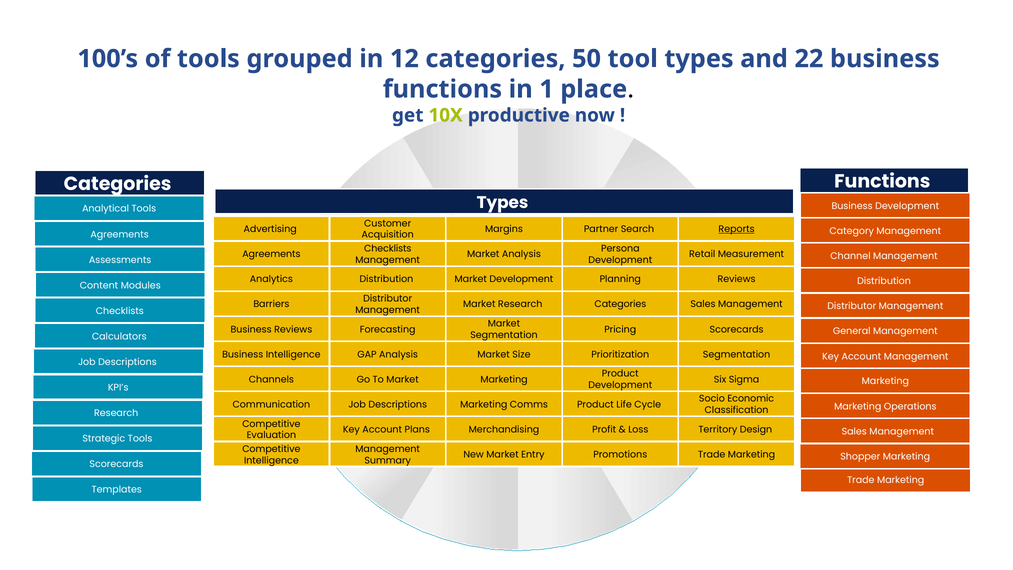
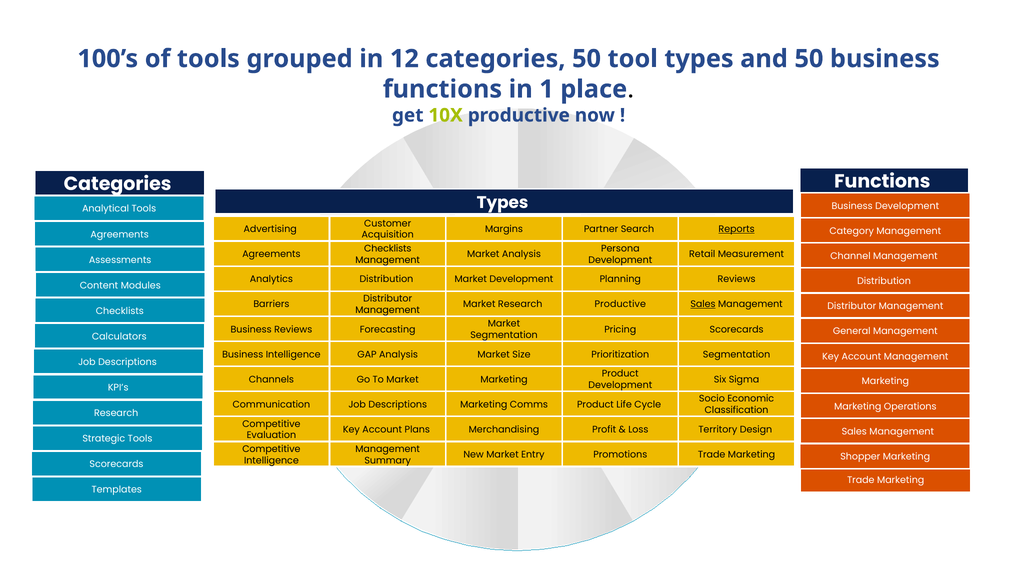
and 22: 22 -> 50
Categories at (620, 304): Categories -> Productive
Sales at (703, 304) underline: none -> present
